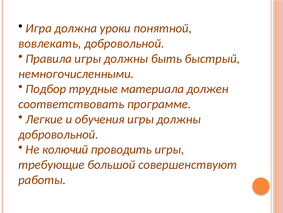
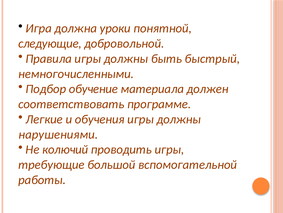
вовлекать: вовлекать -> следующие
трудные: трудные -> обучение
добровольной at (58, 134): добровольной -> нарушениями
совершенствуют: совершенствуют -> вспомогательной
